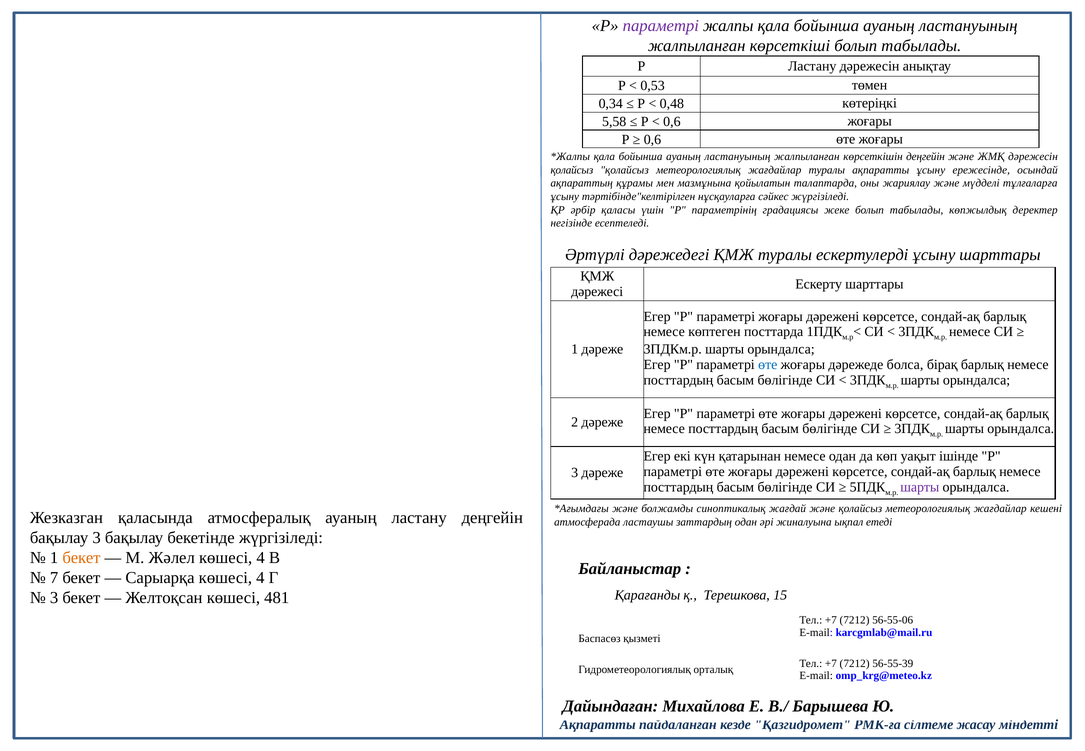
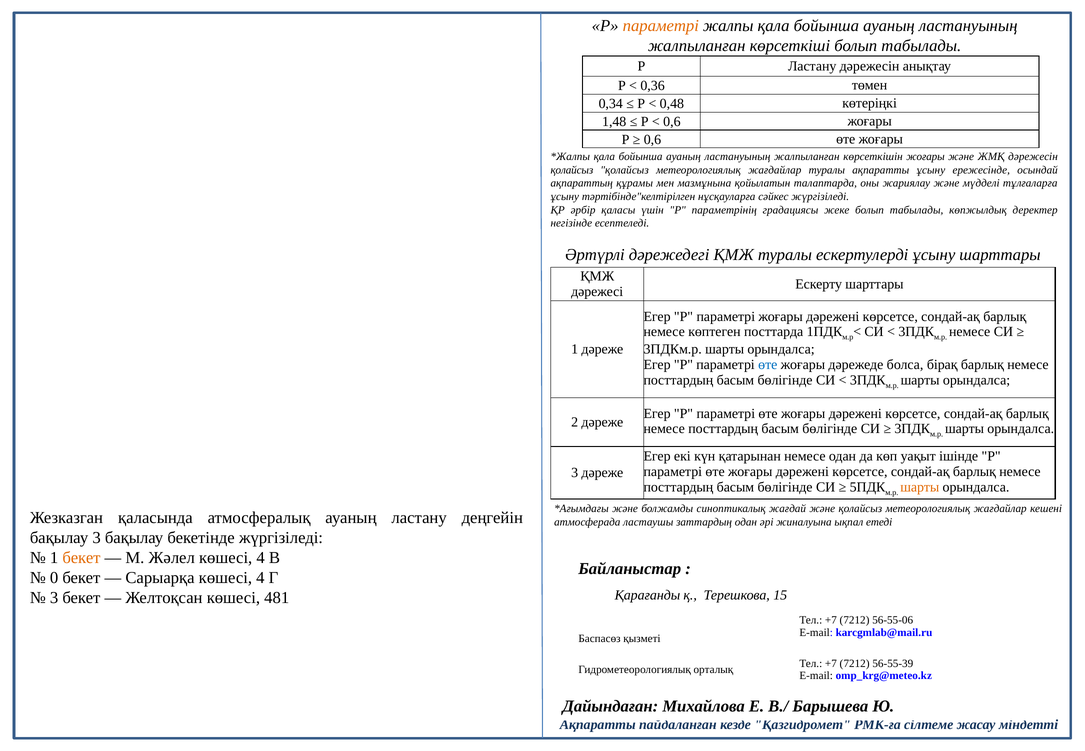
параметрі at (661, 26) colour: purple -> orange
0,53: 0,53 -> 0,36
5,58: 5,58 -> 1,48
көрсеткішін деңгейін: деңгейін -> жоғары
шарты at (920, 487) colour: purple -> orange
7: 7 -> 0
